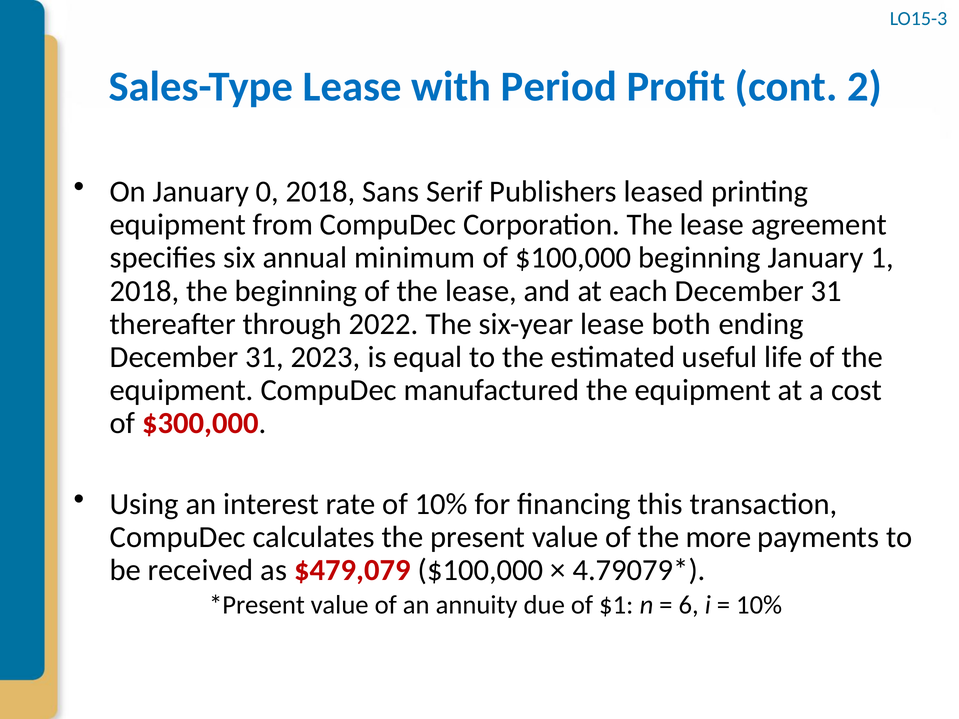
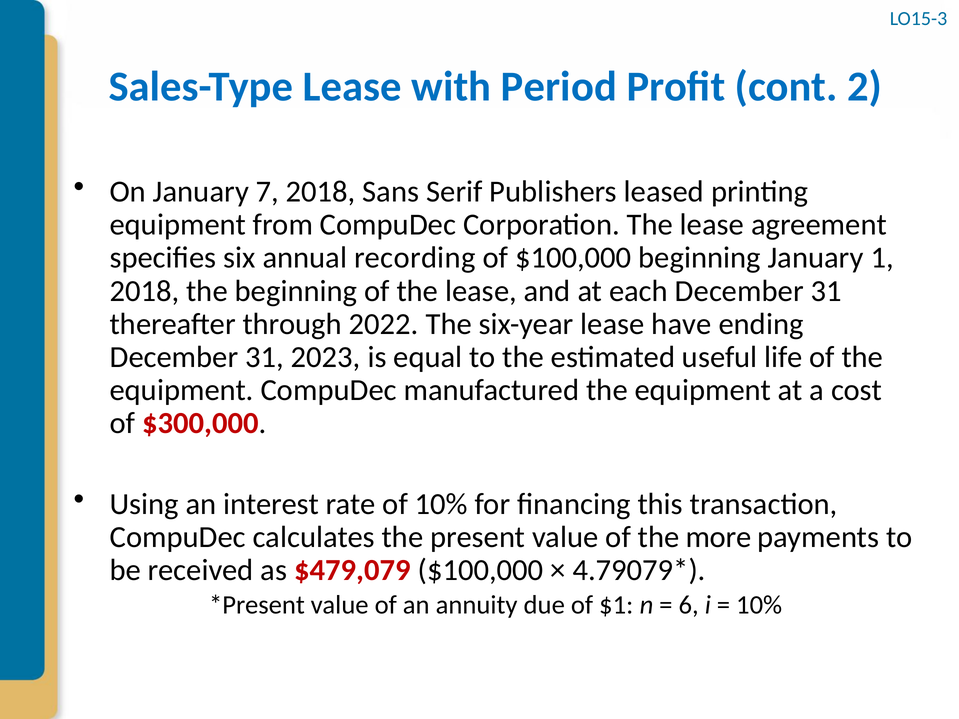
0: 0 -> 7
minimum: minimum -> recording
both: both -> have
